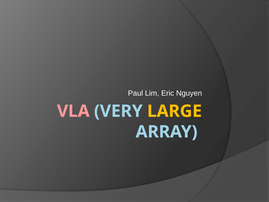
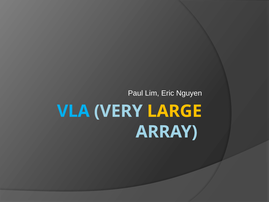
VLA colour: pink -> light blue
